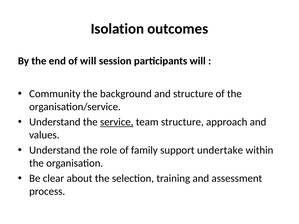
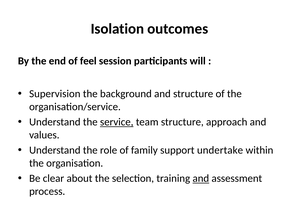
of will: will -> feel
Community: Community -> Supervision
and at (201, 179) underline: none -> present
